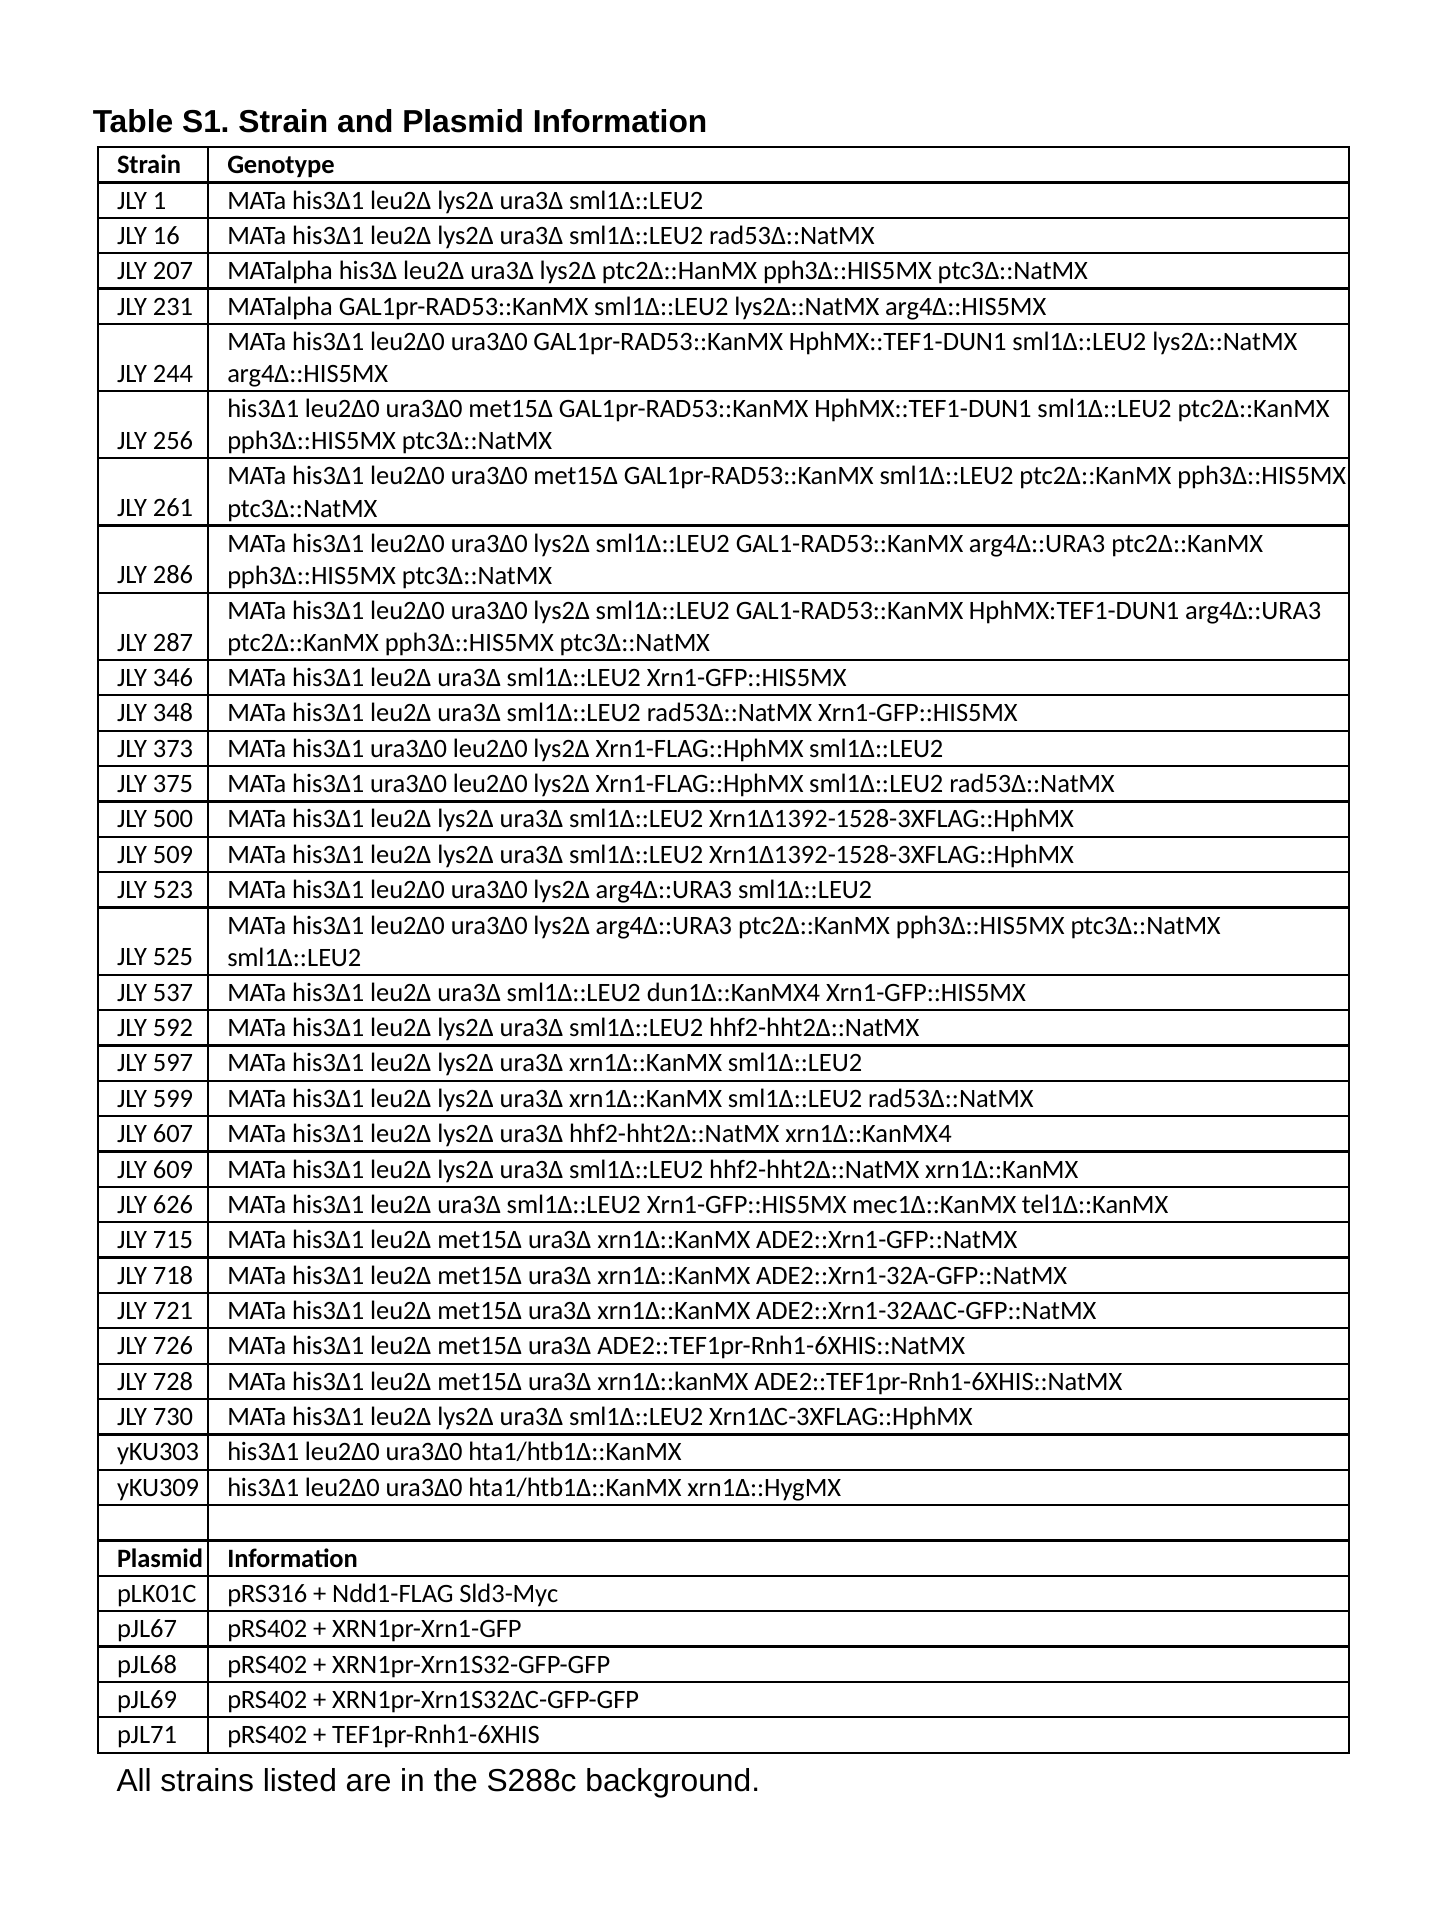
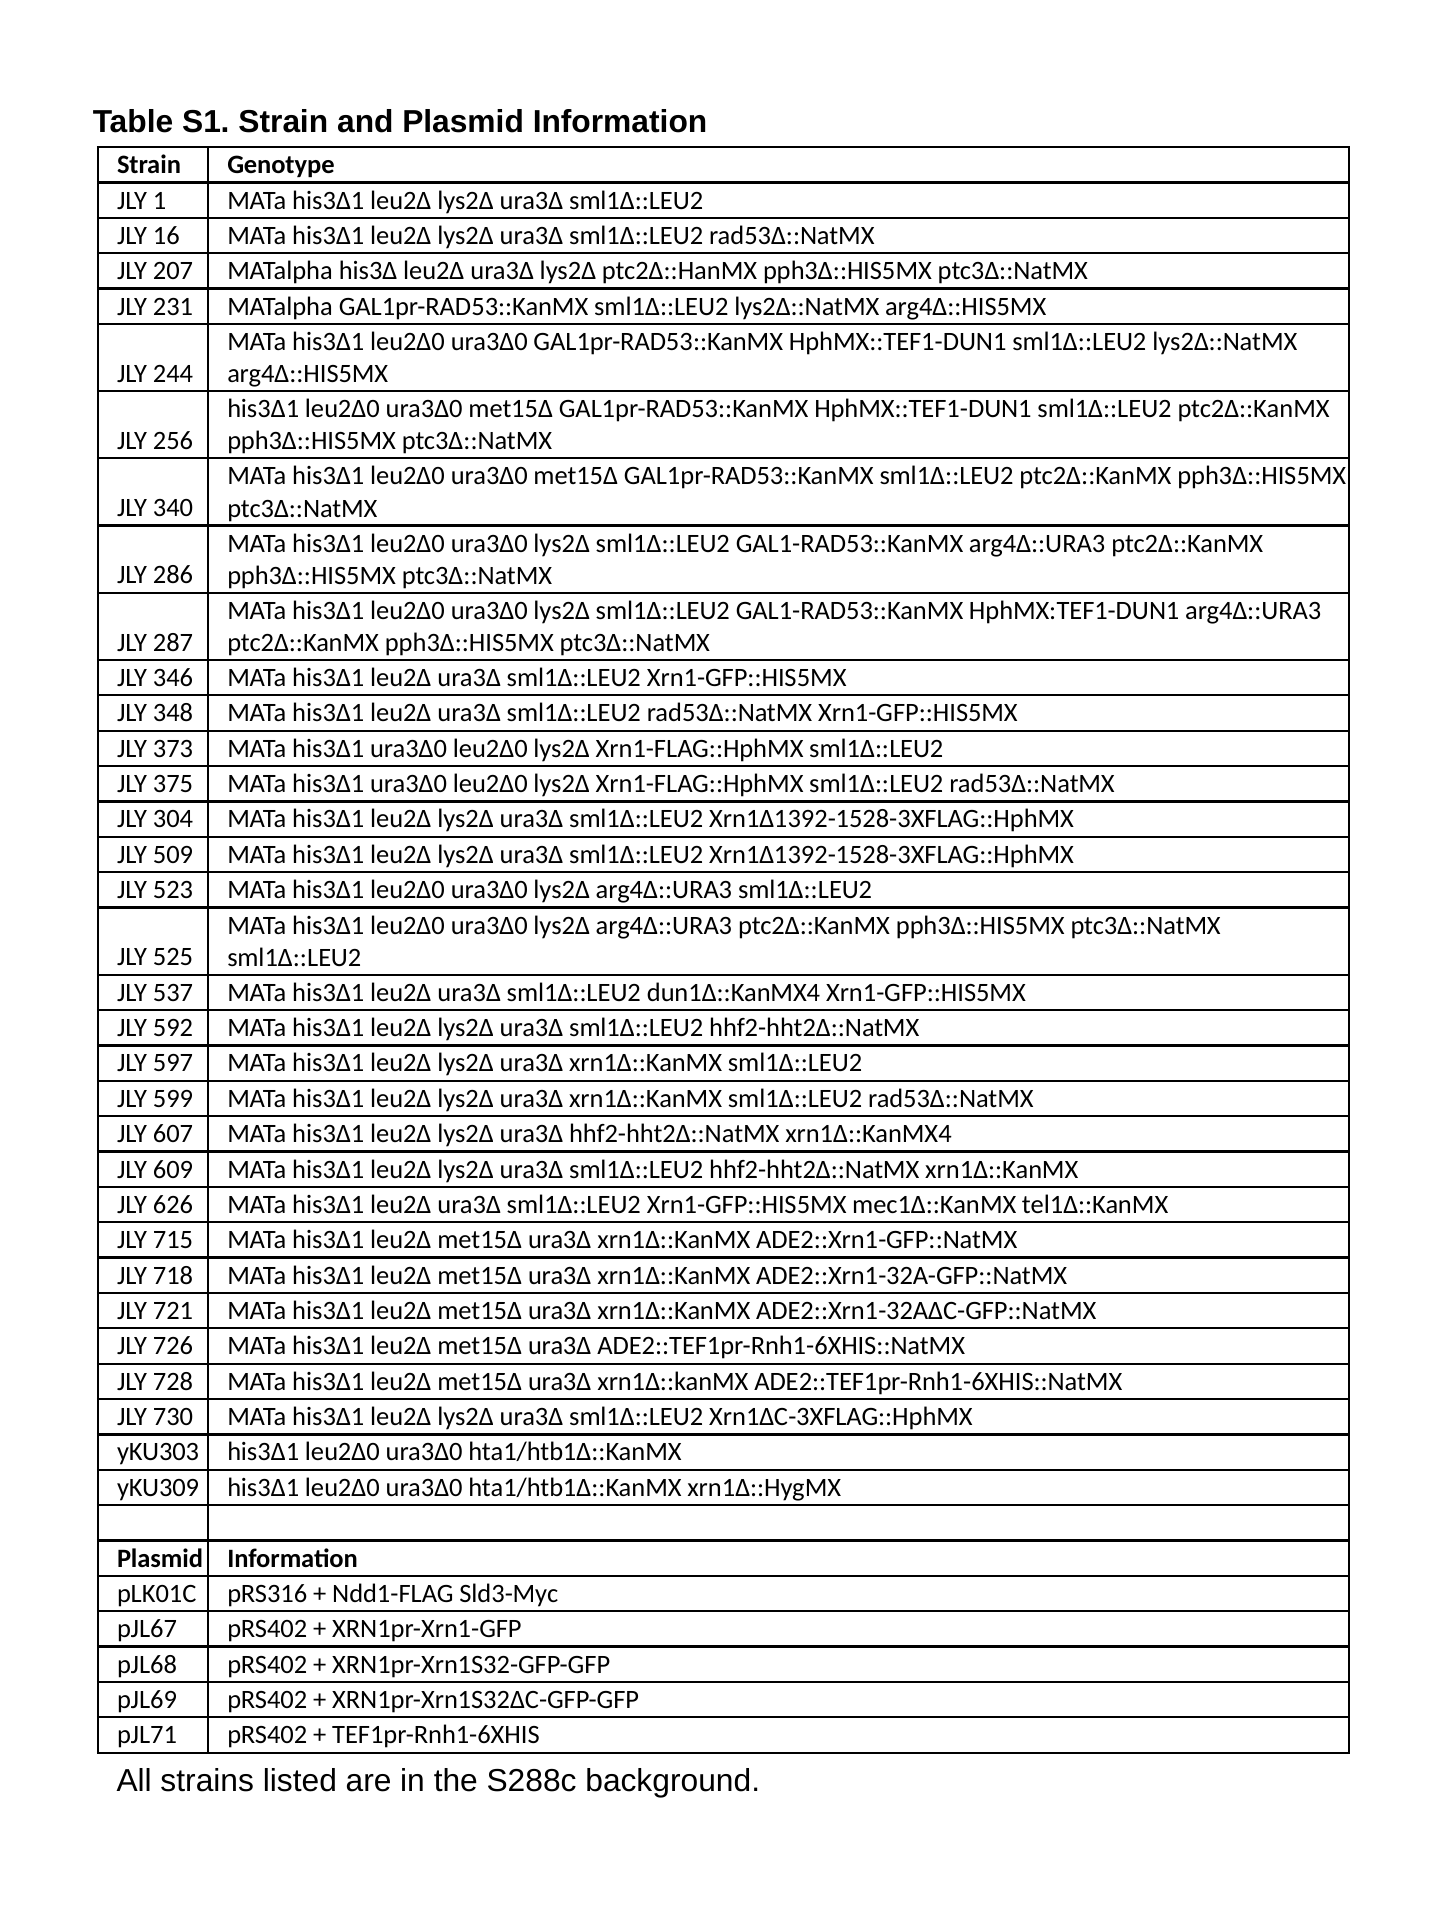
261: 261 -> 340
500: 500 -> 304
